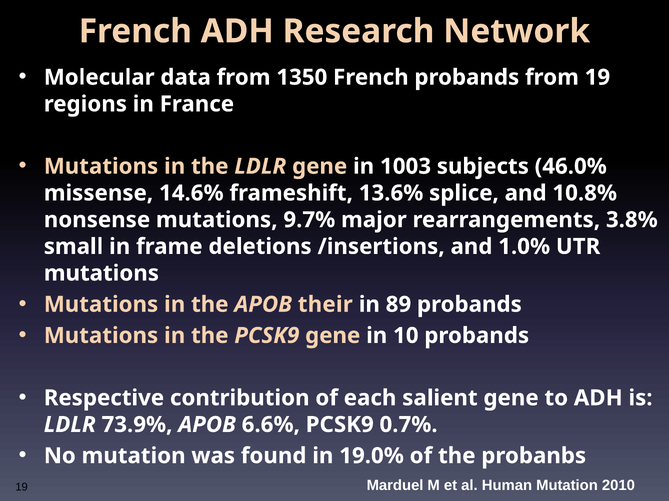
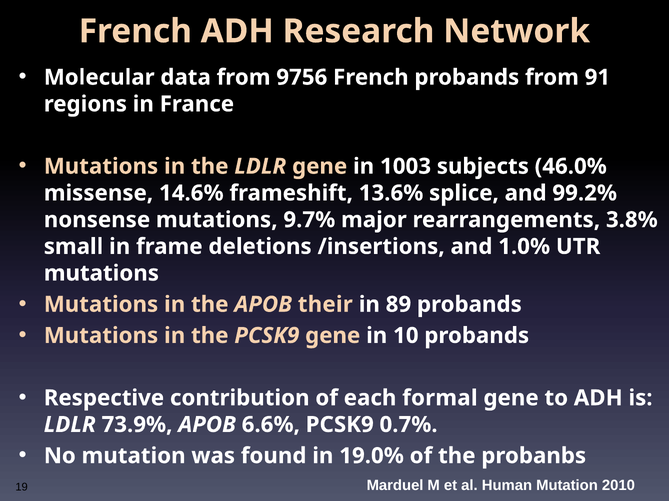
1350: 1350 -> 9756
from 19: 19 -> 91
10.8%: 10.8% -> 99.2%
salient: salient -> formal
